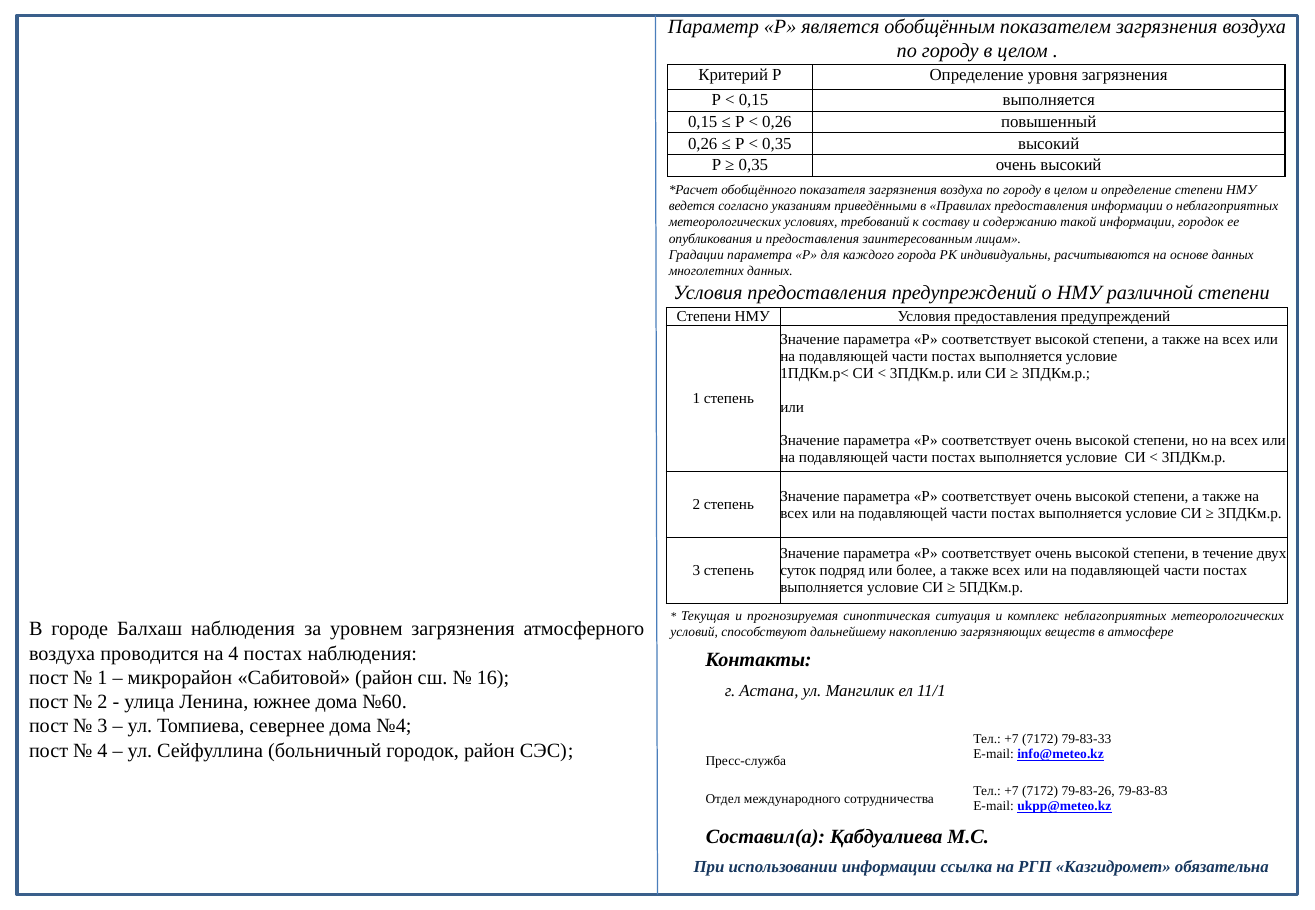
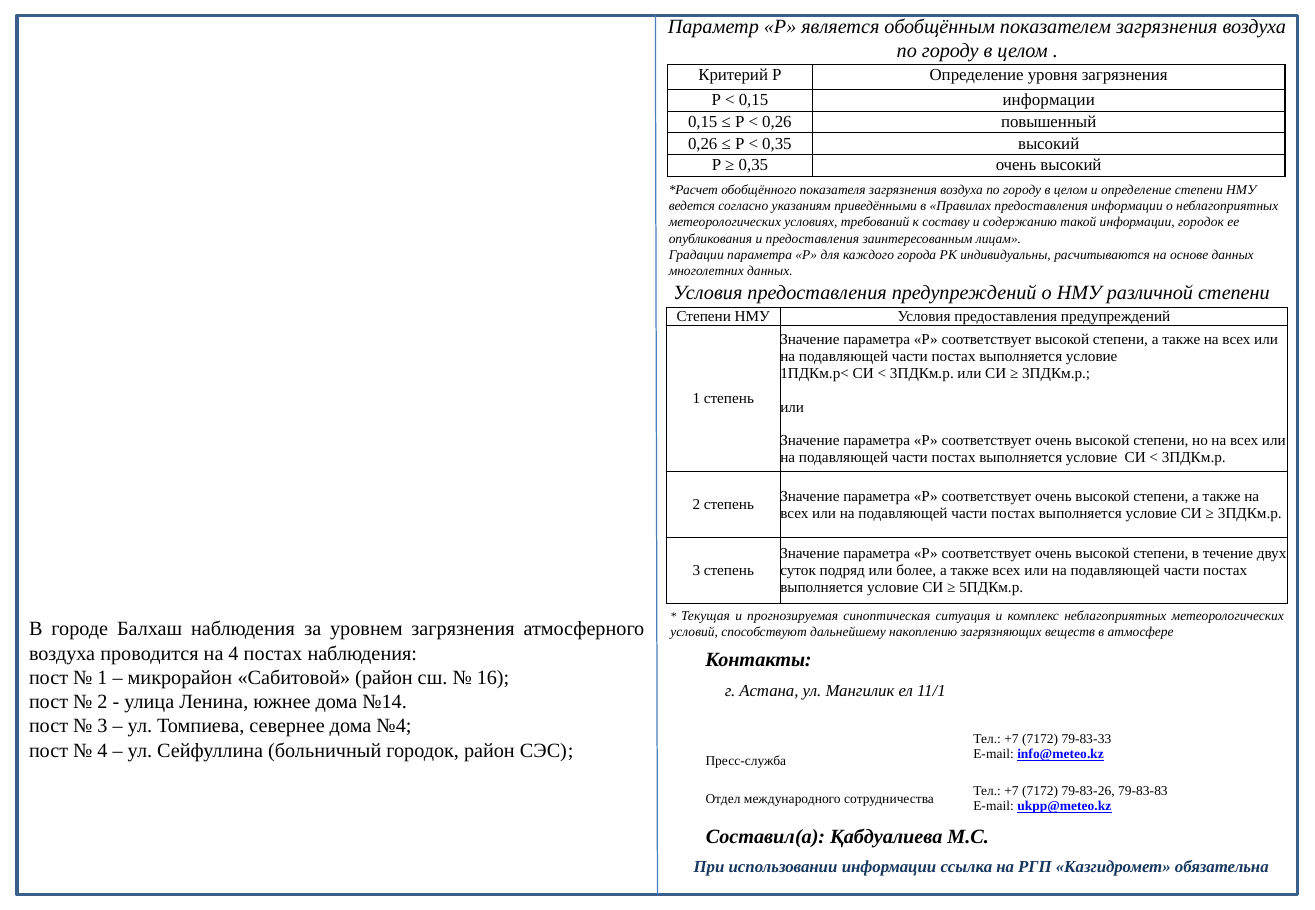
0,15 выполняется: выполняется -> информации
№60: №60 -> №14
